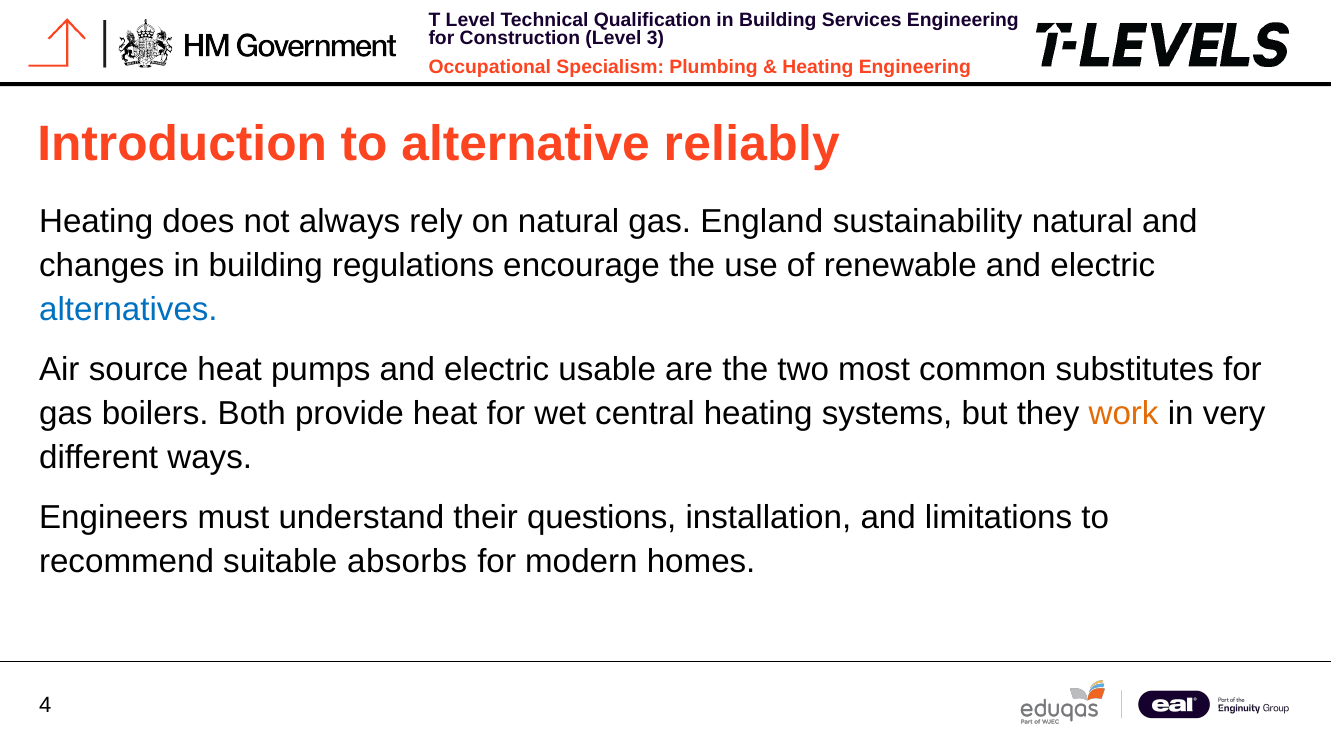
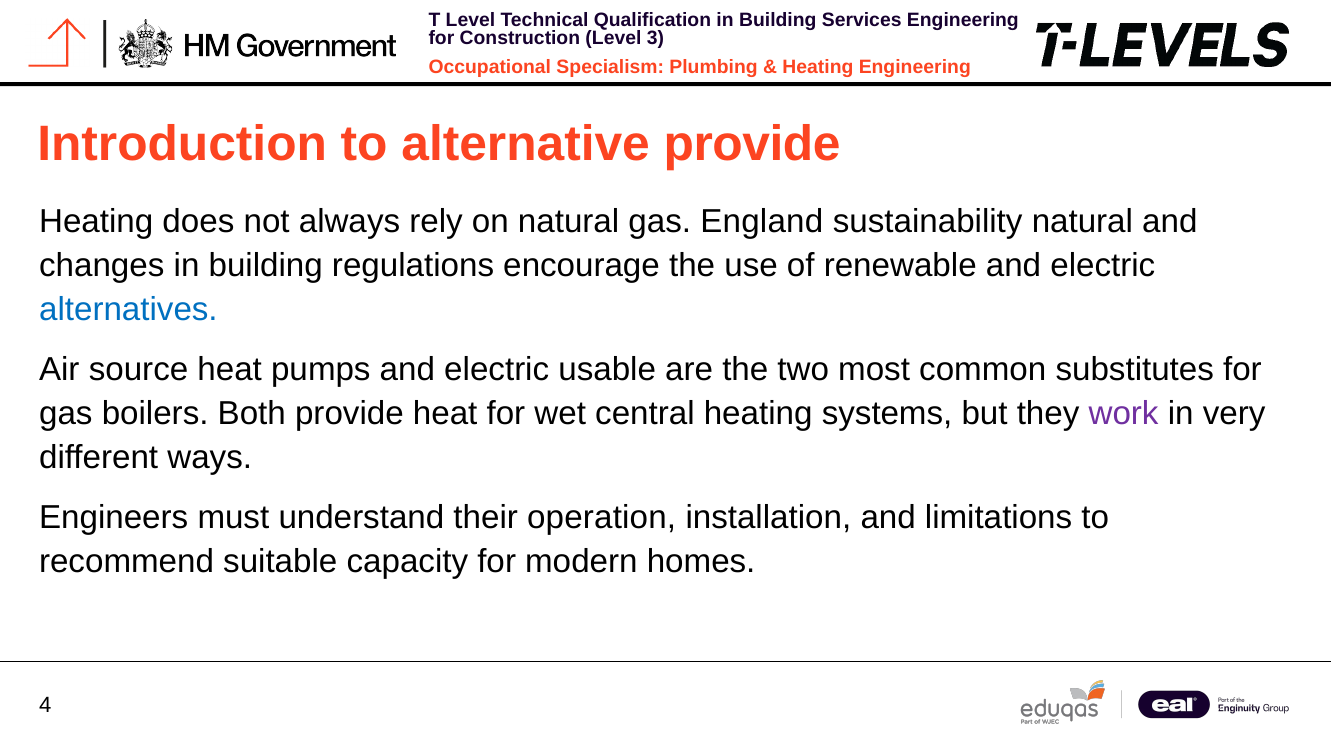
alternative reliably: reliably -> provide
work colour: orange -> purple
questions: questions -> operation
absorbs: absorbs -> capacity
